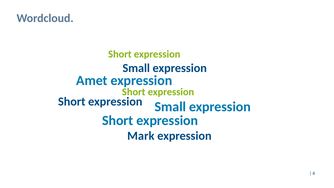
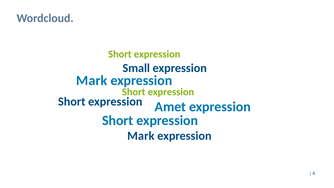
Amet at (92, 81): Amet -> Mark
Small at (170, 107): Small -> Amet
